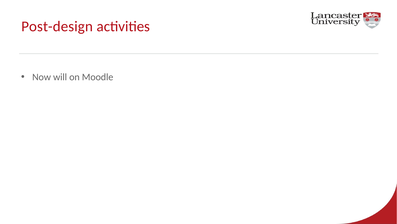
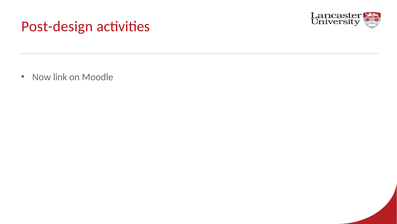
will: will -> link
